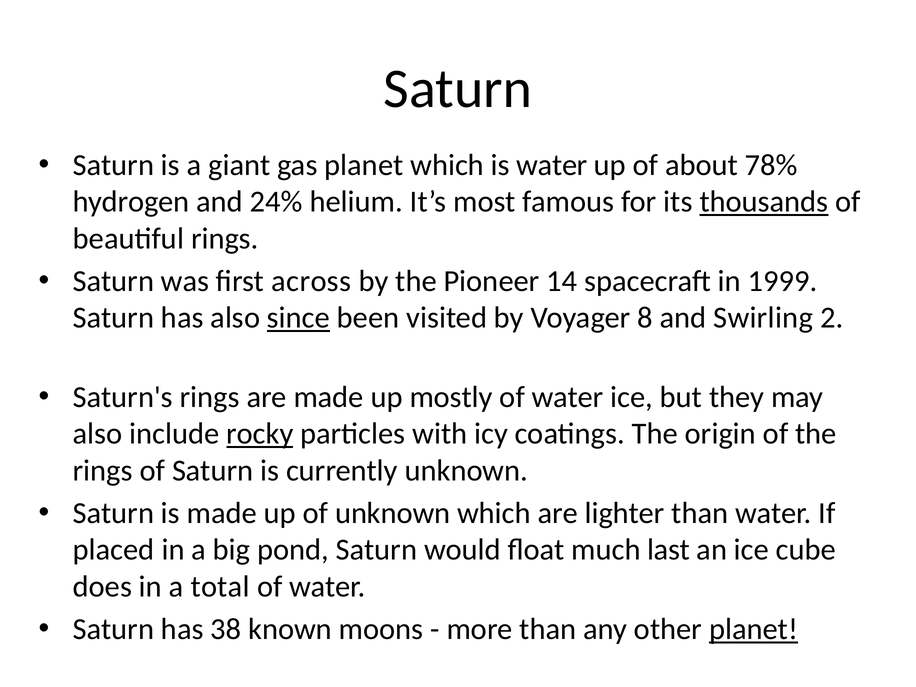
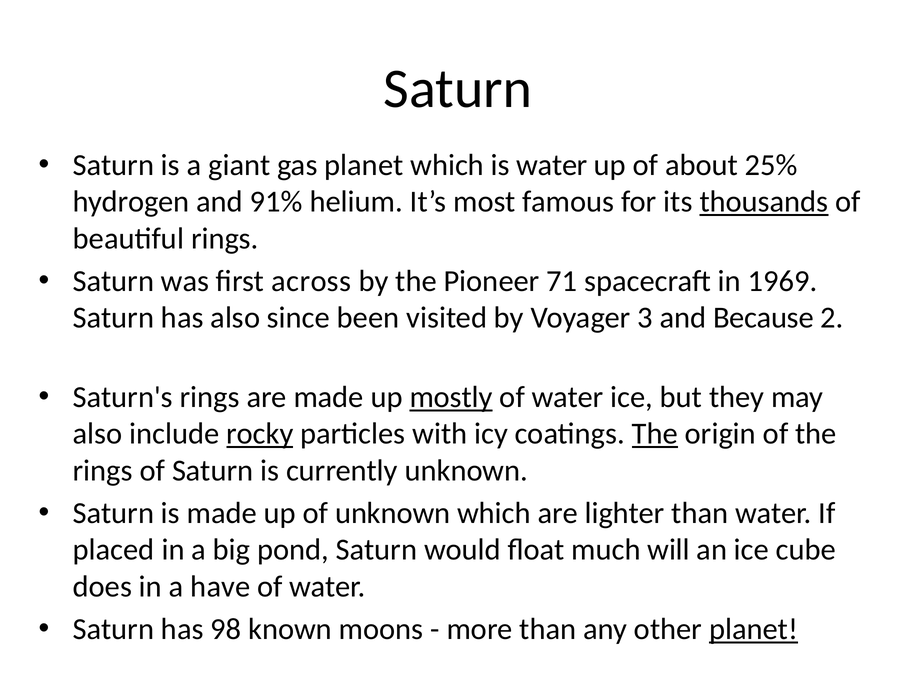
78%: 78% -> 25%
24%: 24% -> 91%
14: 14 -> 71
1999: 1999 -> 1969
since underline: present -> none
8: 8 -> 3
Swirling: Swirling -> Because
mostly underline: none -> present
The at (655, 434) underline: none -> present
last: last -> will
total: total -> have
38: 38 -> 98
